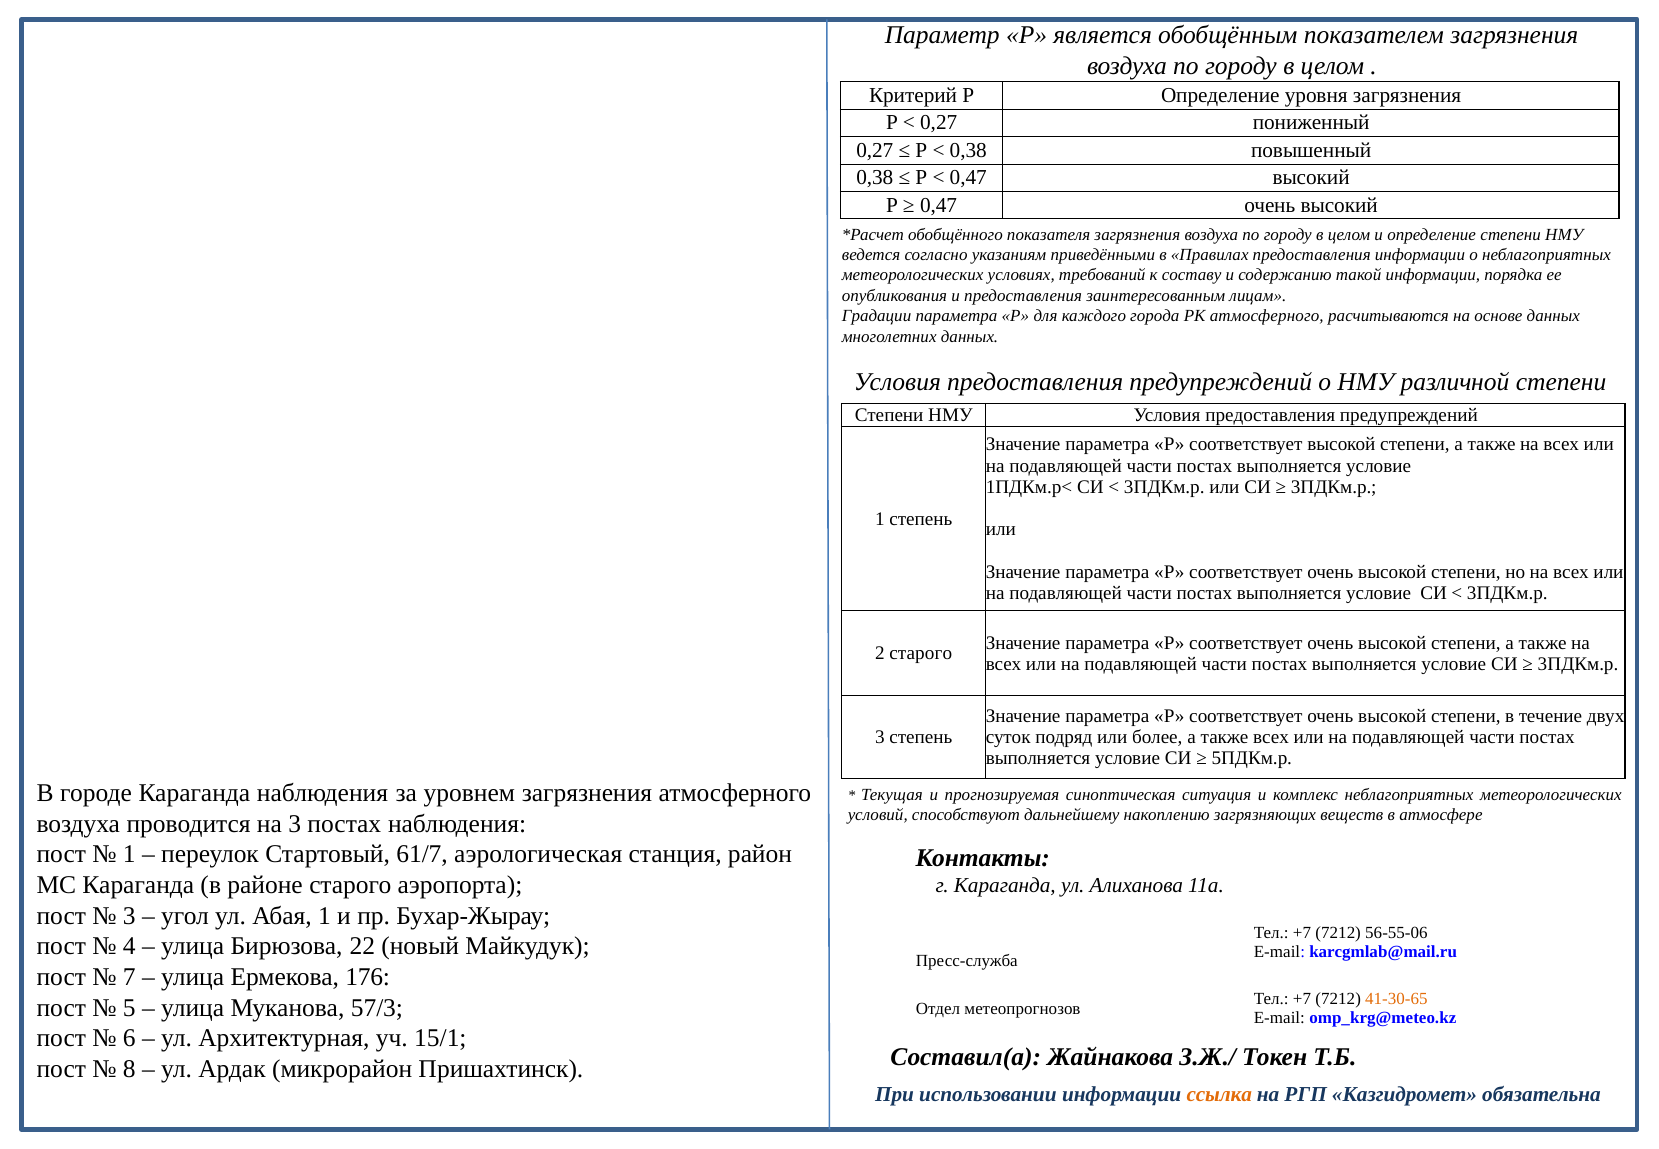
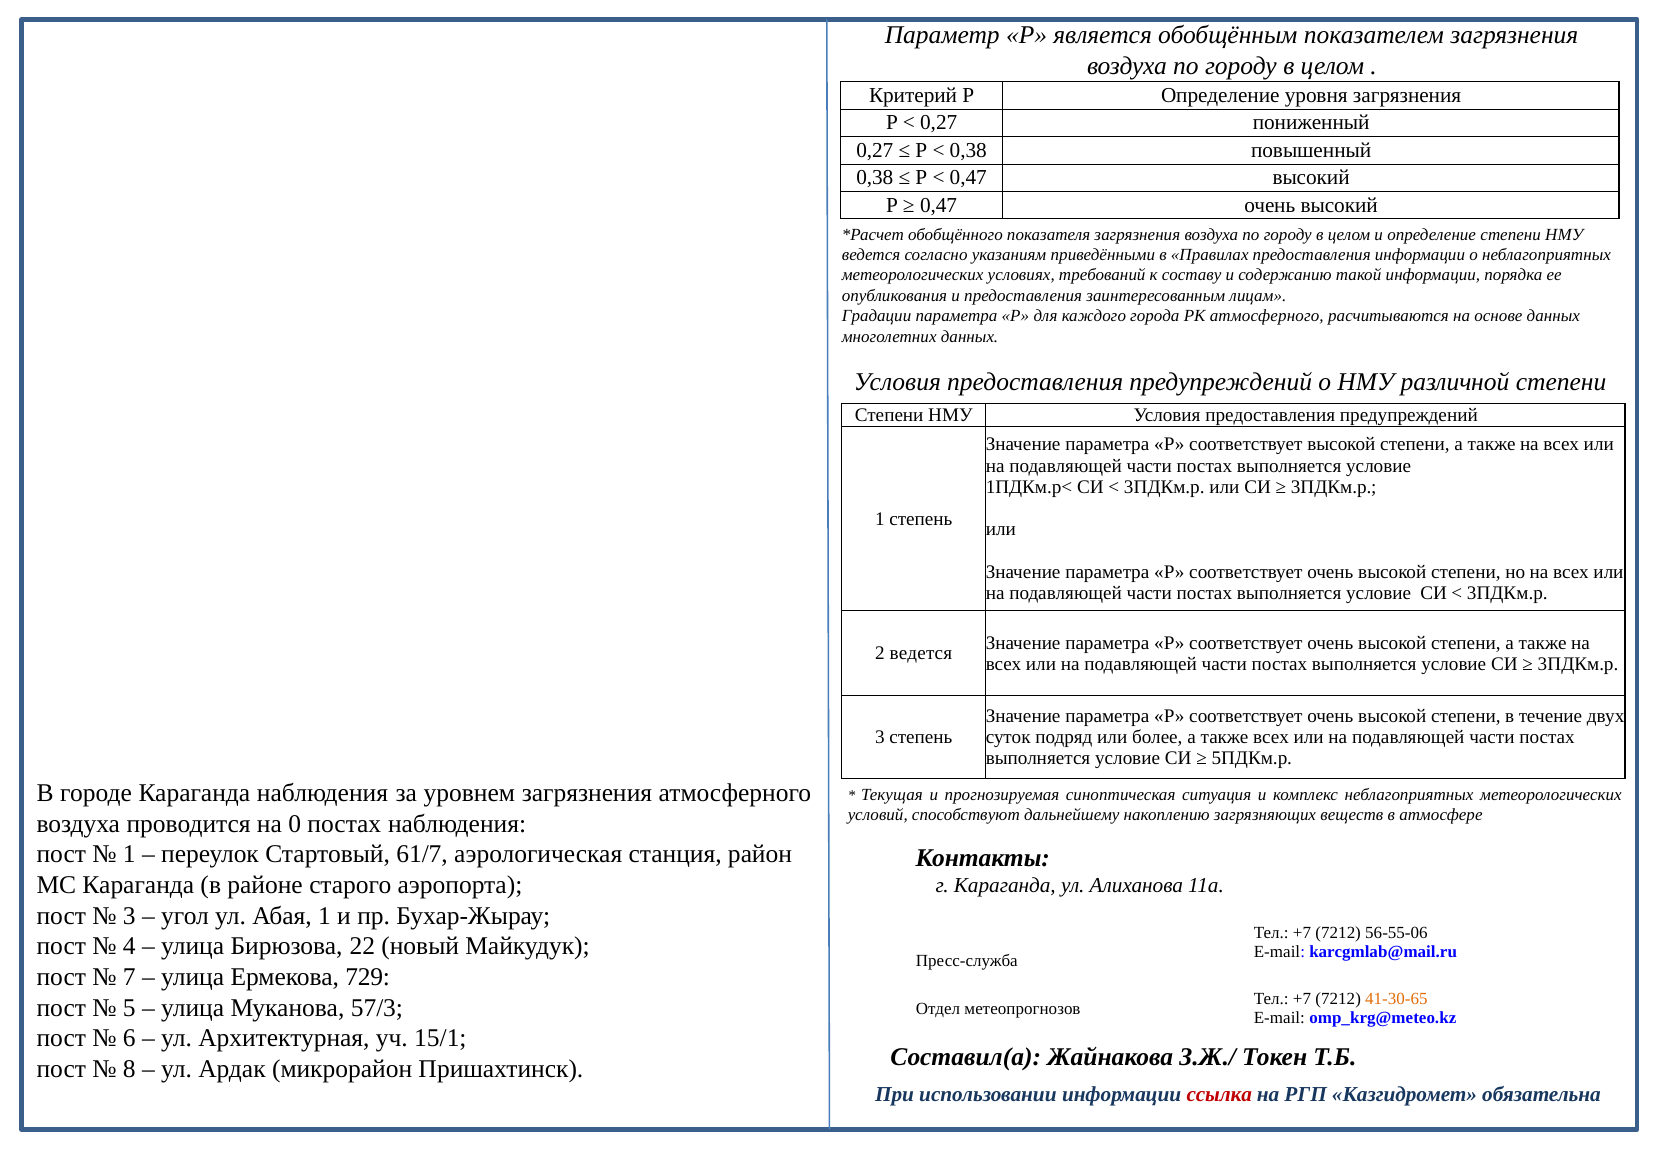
2 старого: старого -> ведется
на 3: 3 -> 0
176: 176 -> 729
ссылка colour: orange -> red
